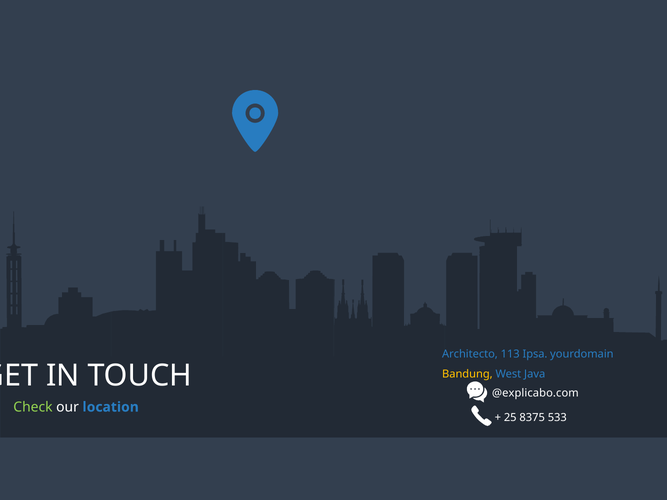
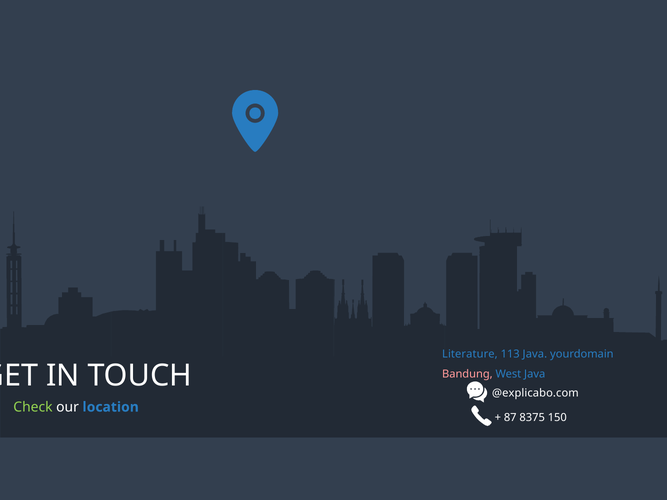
Architecto: Architecto -> Literature
113 Ipsa: Ipsa -> Java
Bandung colour: yellow -> pink
25: 25 -> 87
533: 533 -> 150
